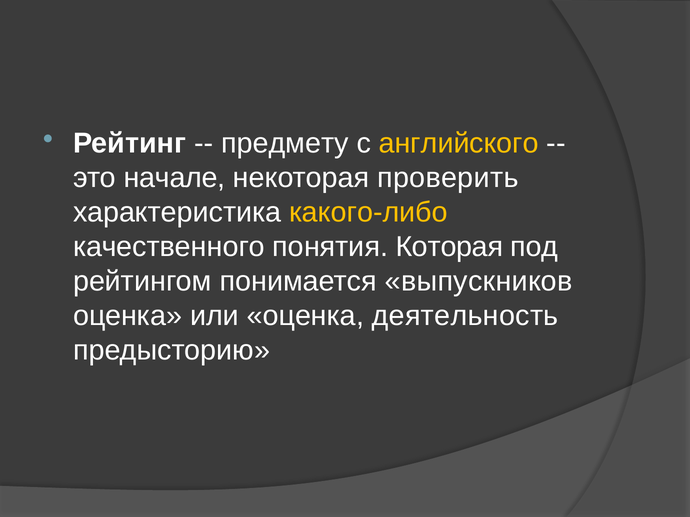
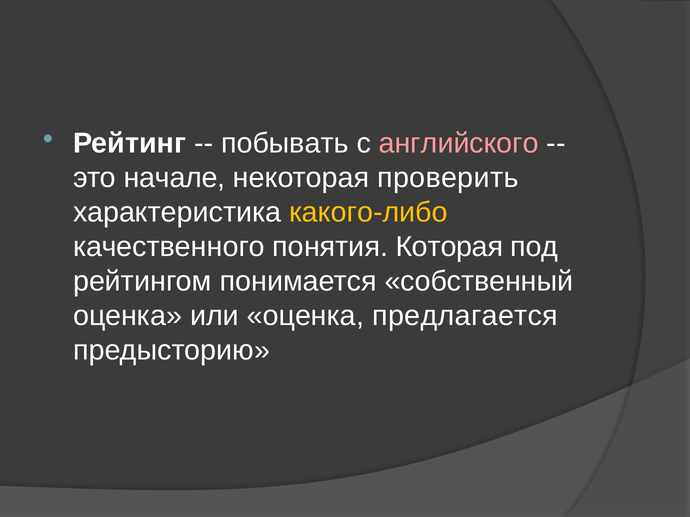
предмету: предмету -> побывать
английского colour: yellow -> pink
выпускников: выпускников -> собственный
деятельность: деятельность -> предлагается
